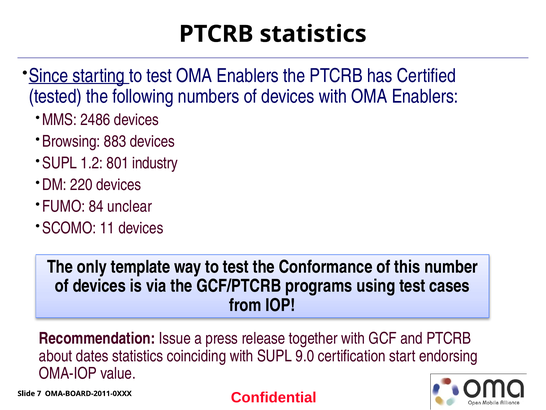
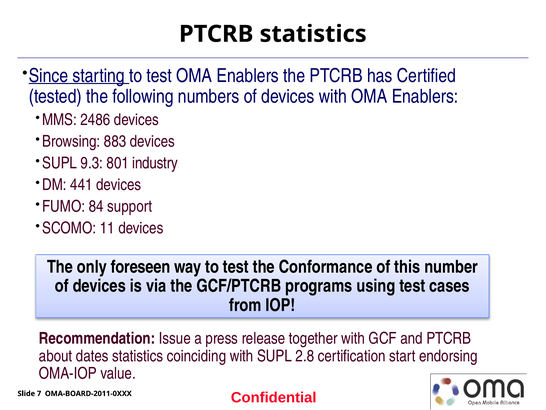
1.2: 1.2 -> 9.3
220: 220 -> 441
unclear: unclear -> support
template: template -> foreseen
9.0: 9.0 -> 2.8
